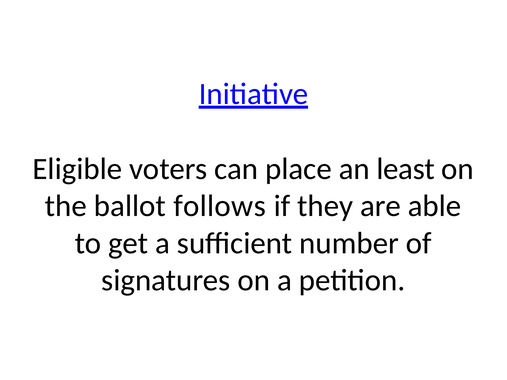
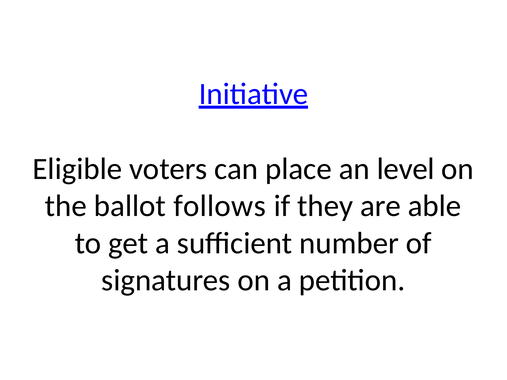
least: least -> level
